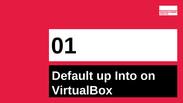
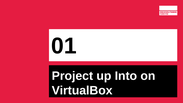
Default: Default -> Project
